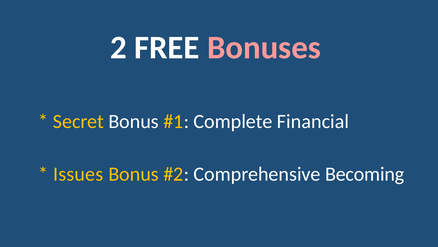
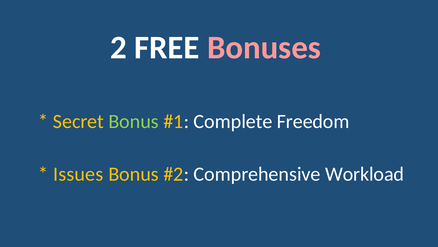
Bonus at (134, 121) colour: white -> light green
Financial: Financial -> Freedom
Becoming: Becoming -> Workload
